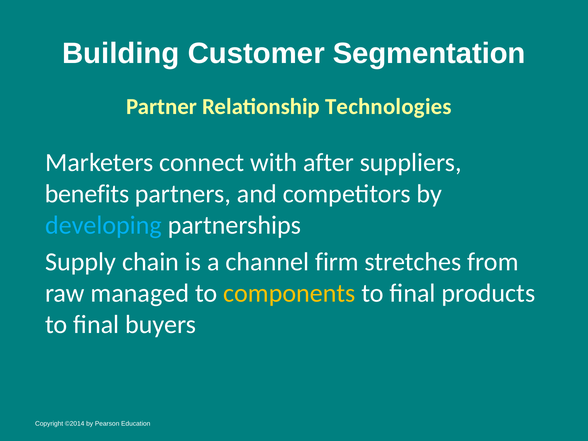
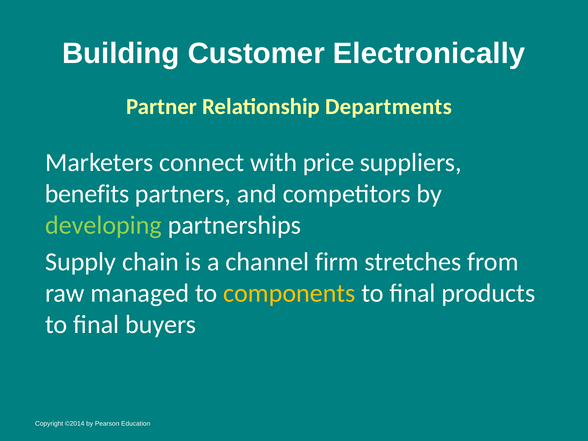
Segmentation: Segmentation -> Electronically
Technologies: Technologies -> Departments
after: after -> price
developing colour: light blue -> light green
